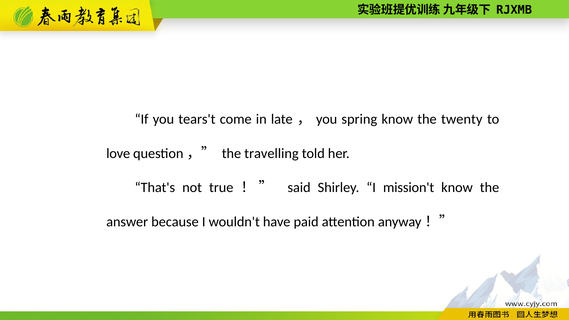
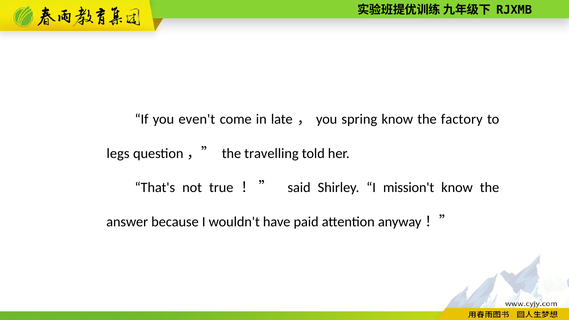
tears't: tears't -> even't
twenty: twenty -> factory
love: love -> legs
